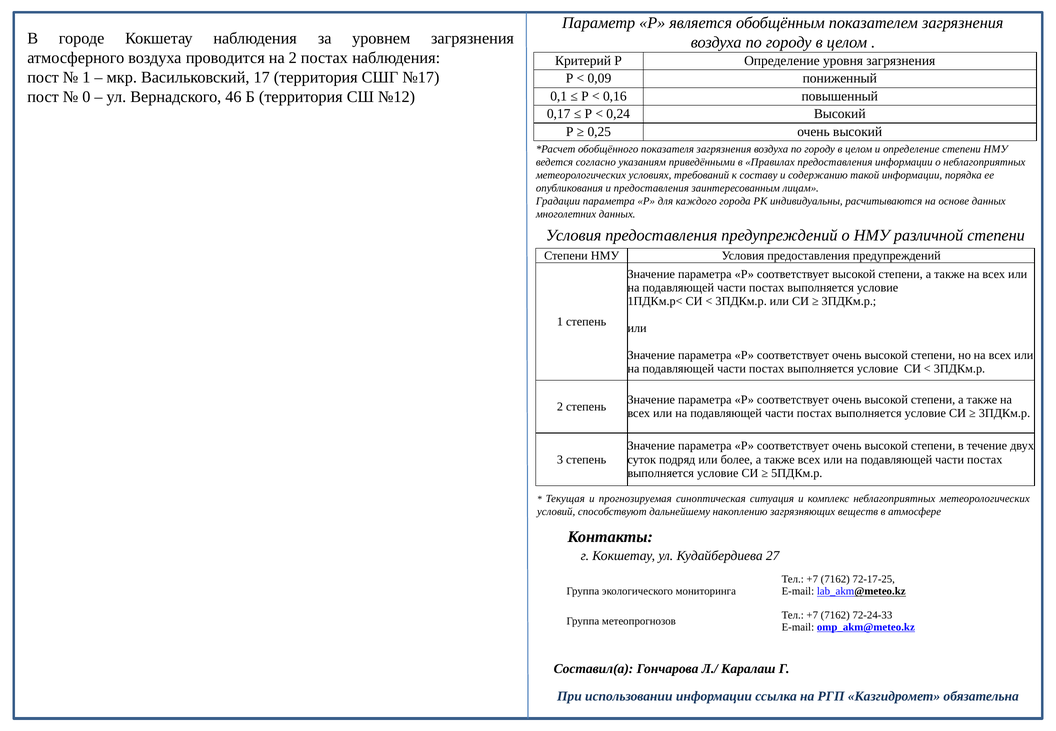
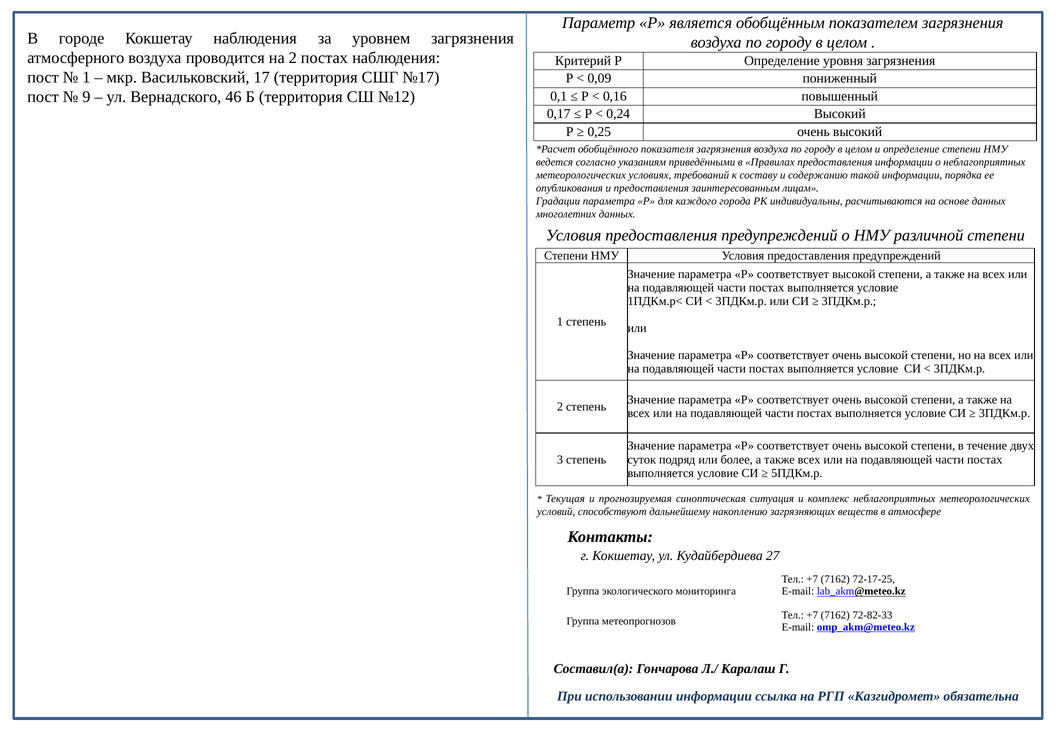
0: 0 -> 9
72-24-33: 72-24-33 -> 72-82-33
